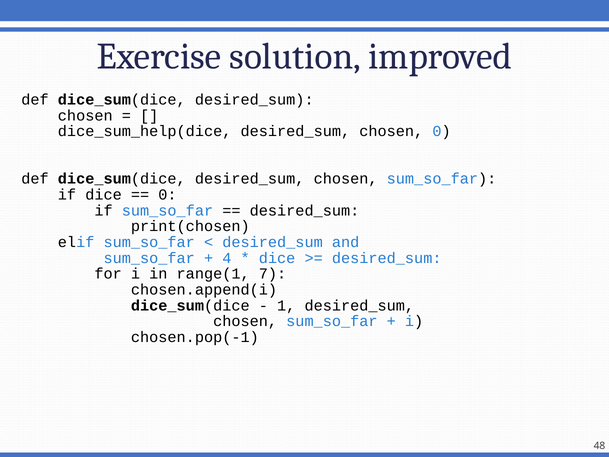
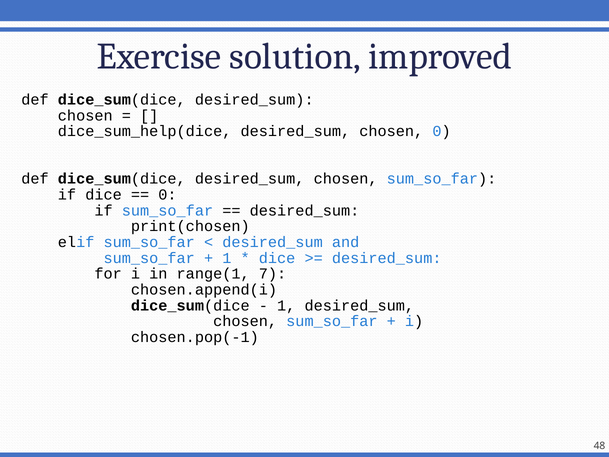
4 at (227, 258): 4 -> 1
